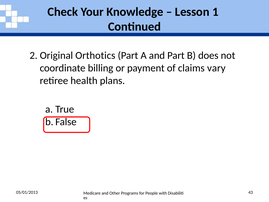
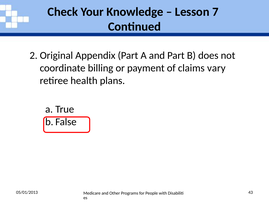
1: 1 -> 7
Orthotics: Orthotics -> Appendix
